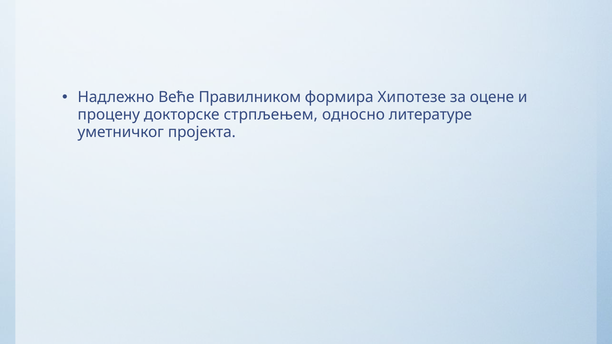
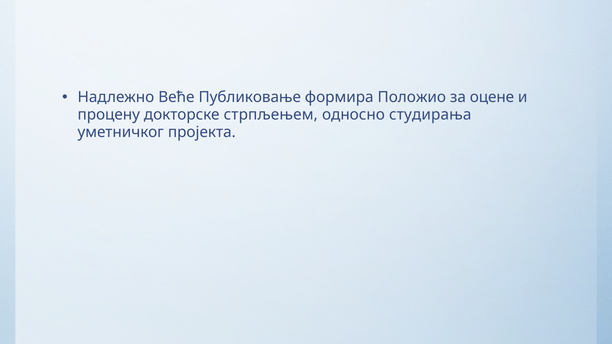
Правилником: Правилником -> Публиковање
Хипотезе: Хипотезе -> Положио
литературе: литературе -> студирања
